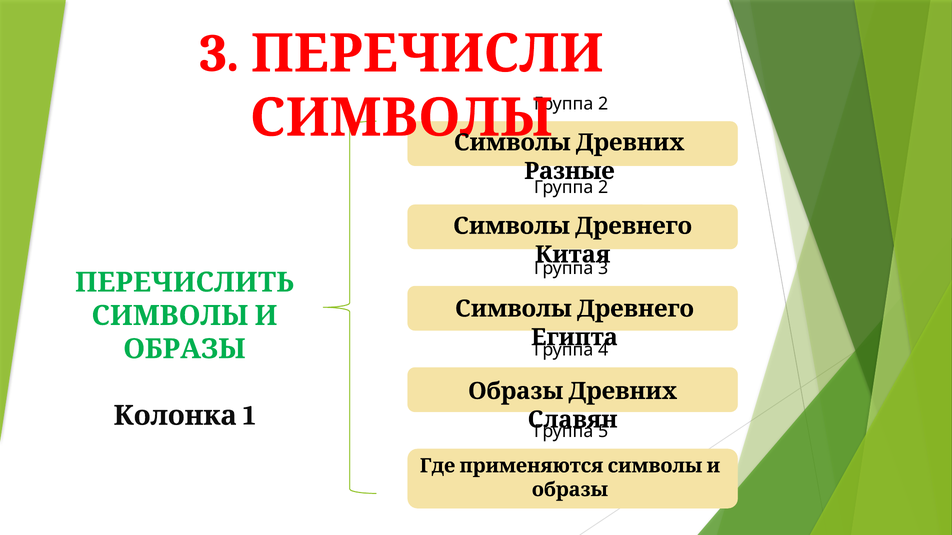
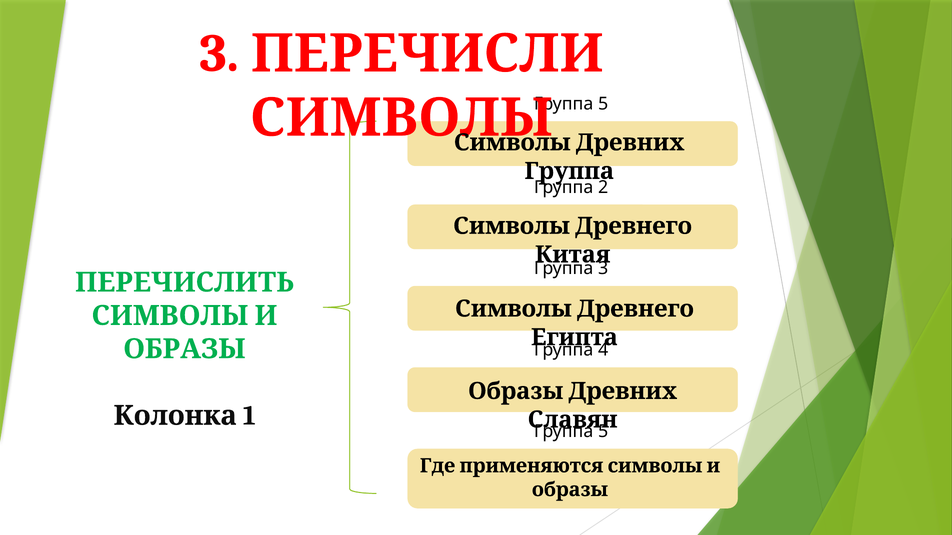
2 at (603, 104): 2 -> 5
Разные at (569, 171): Разные -> Группа
